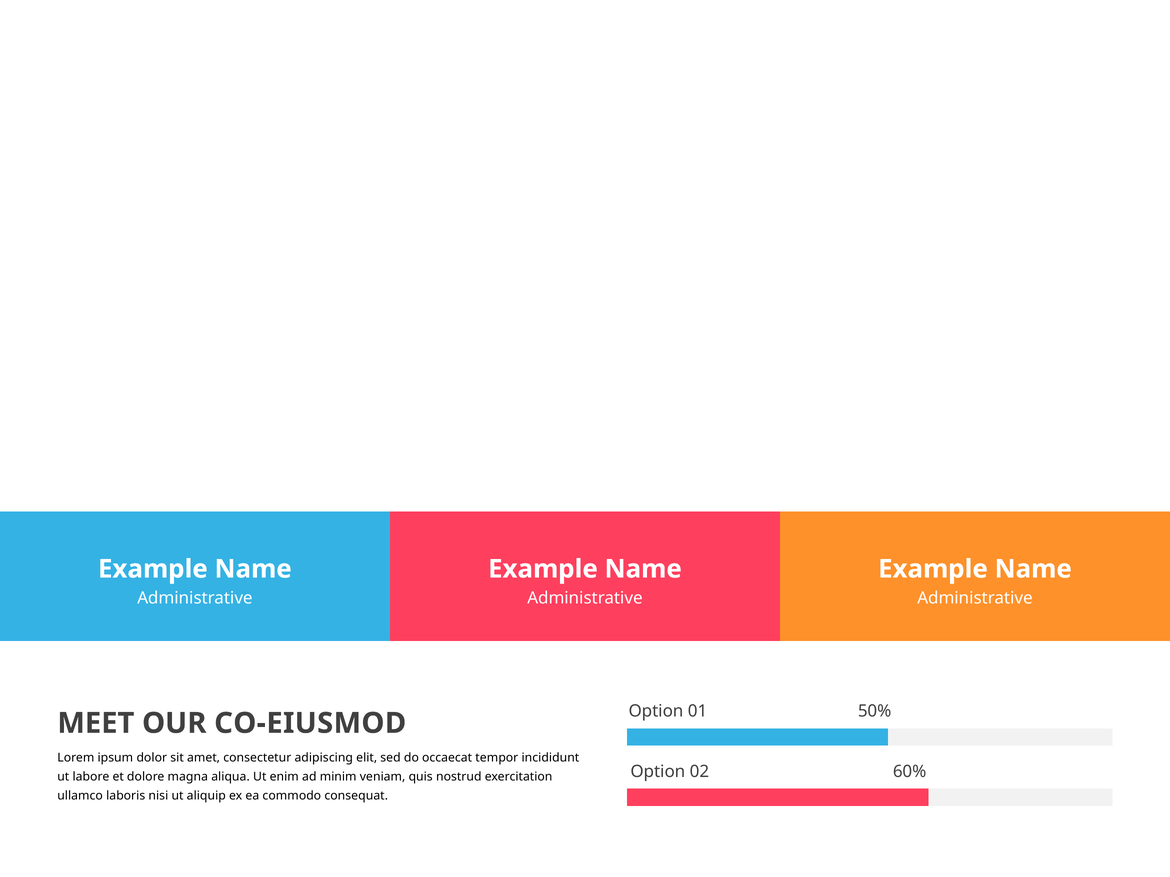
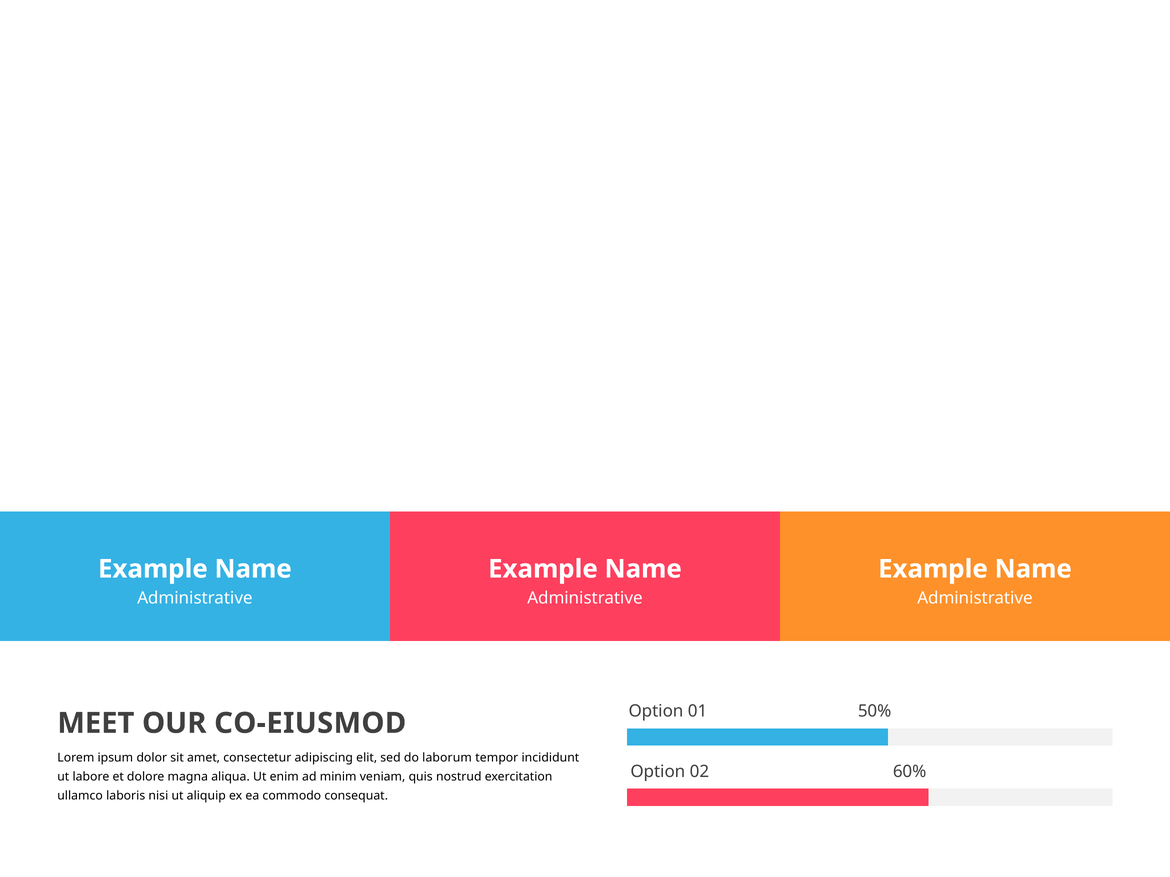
occaecat: occaecat -> laborum
